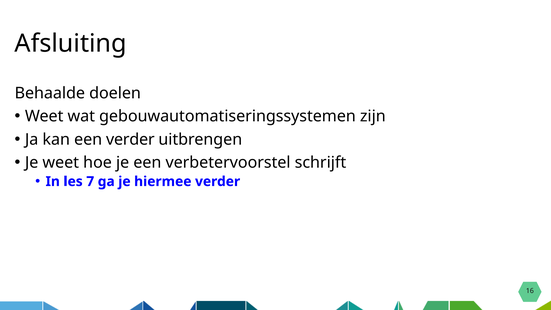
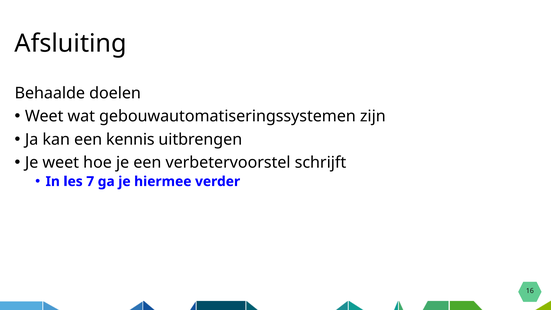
een verder: verder -> kennis
